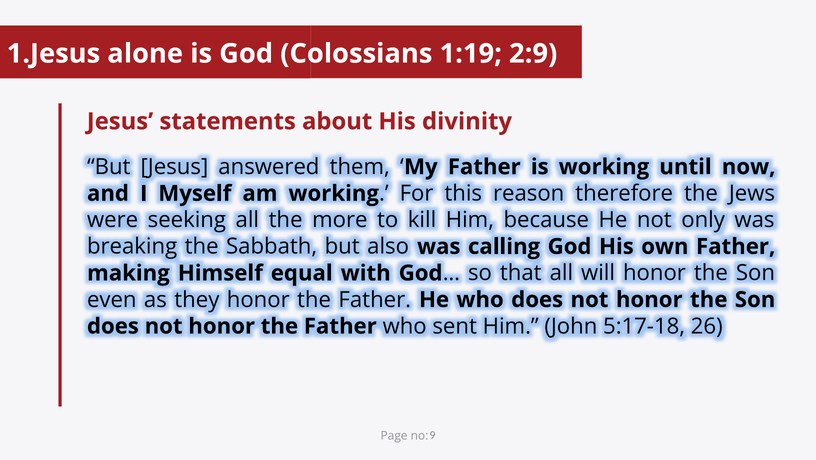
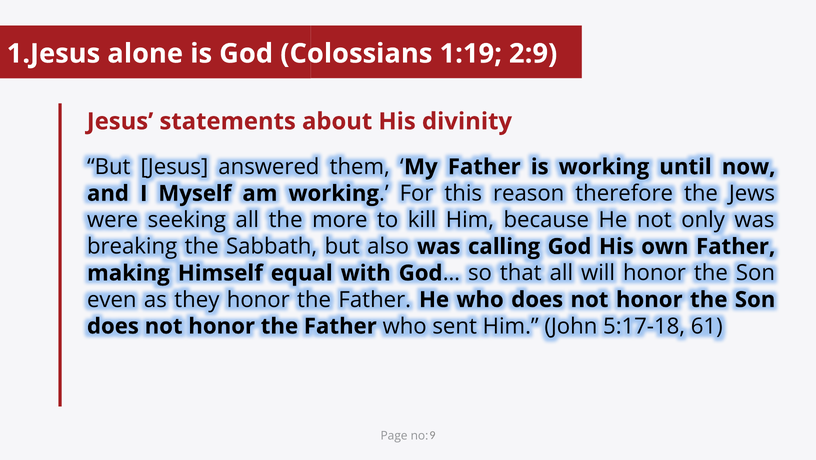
26: 26 -> 61
